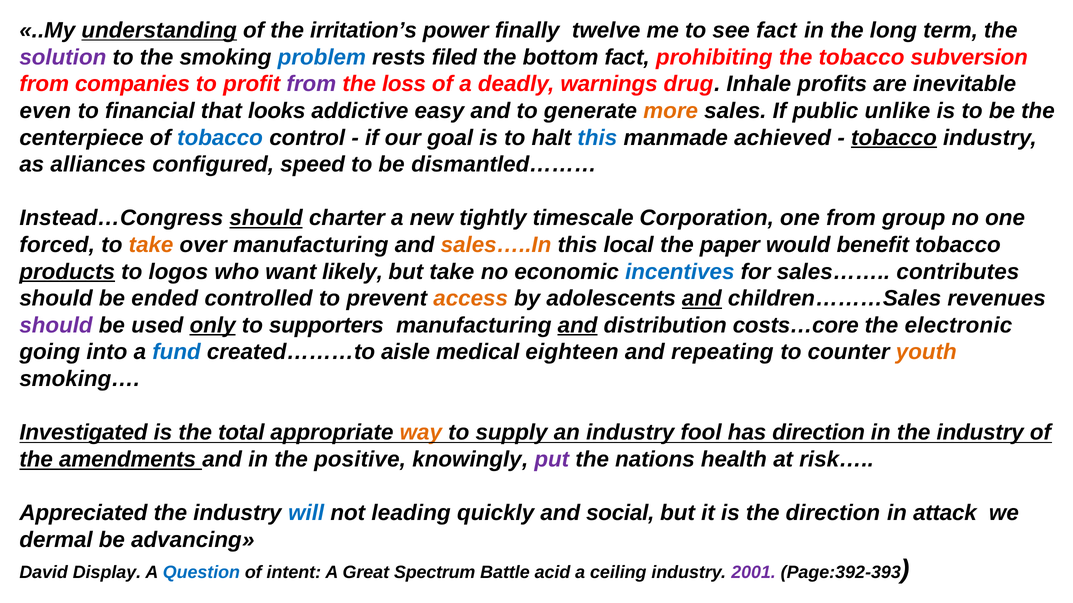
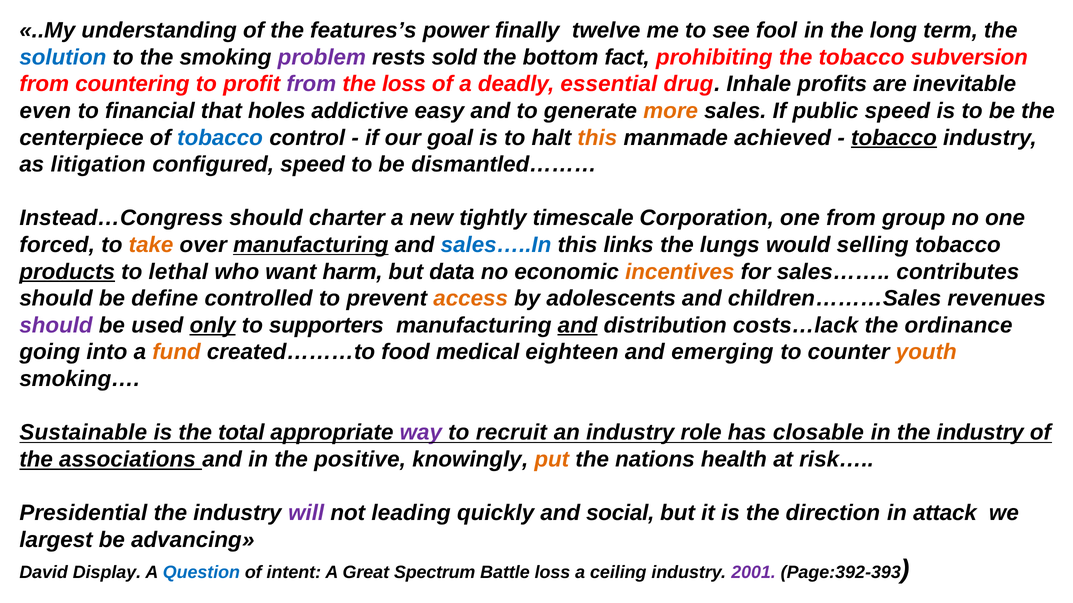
understanding underline: present -> none
irritation’s: irritation’s -> features’s
see fact: fact -> fool
solution colour: purple -> blue
problem colour: blue -> purple
filed: filed -> sold
companies: companies -> countering
warnings: warnings -> essential
looks: looks -> holes
public unlike: unlike -> speed
this at (597, 138) colour: blue -> orange
alliances: alliances -> litigation
should at (266, 218) underline: present -> none
manufacturing at (311, 245) underline: none -> present
sales…..In colour: orange -> blue
local: local -> links
paper: paper -> lungs
benefit: benefit -> selling
logos: logos -> lethal
likely: likely -> harm
but take: take -> data
incentives colour: blue -> orange
ended: ended -> define
and at (702, 299) underline: present -> none
costs…core: costs…core -> costs…lack
electronic: electronic -> ordinance
fund colour: blue -> orange
aisle: aisle -> food
repeating: repeating -> emerging
Investigated: Investigated -> Sustainable
way colour: orange -> purple
supply: supply -> recruit
fool: fool -> role
has direction: direction -> closable
amendments: amendments -> associations
put colour: purple -> orange
Appreciated: Appreciated -> Presidential
will colour: blue -> purple
dermal: dermal -> largest
Battle acid: acid -> loss
